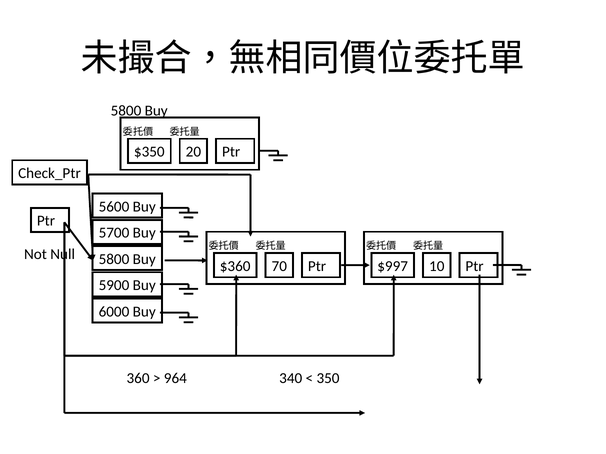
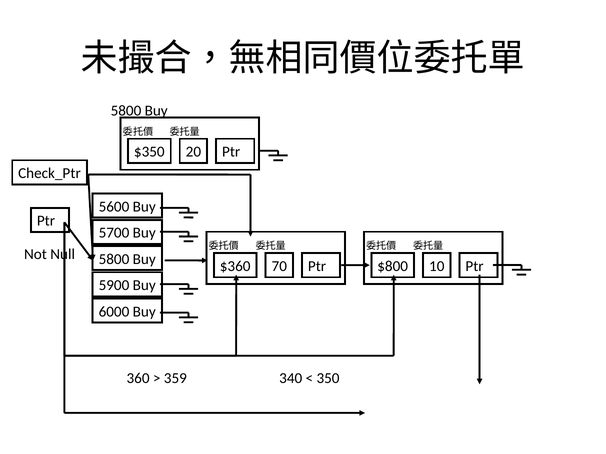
$997: $997 -> $800
964: 964 -> 359
